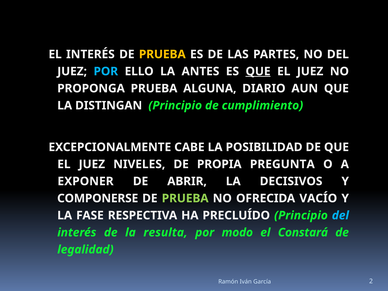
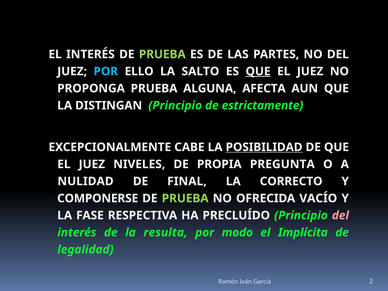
PRUEBA at (162, 54) colour: yellow -> light green
ANTES: ANTES -> SALTO
DIARIO: DIARIO -> AFECTA
cumplimiento: cumplimiento -> estrictamente
POSIBILIDAD underline: none -> present
EXPONER: EXPONER -> NULIDAD
ABRIR: ABRIR -> FINAL
DECISIVOS: DECISIVOS -> CORRECTO
del at (340, 215) colour: light blue -> pink
Constará: Constará -> Implícita
